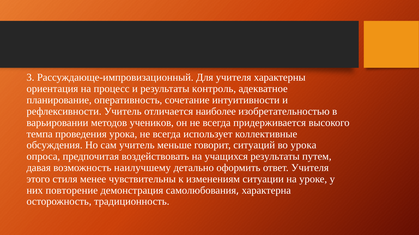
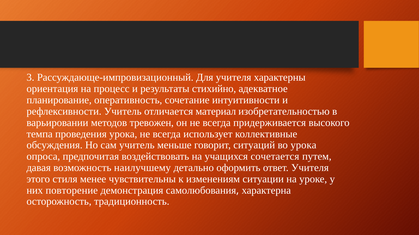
контроль: контроль -> стихийно
наиболее: наиболее -> материал
учеников: учеников -> тревожен
учащихся результаты: результаты -> сочетается
